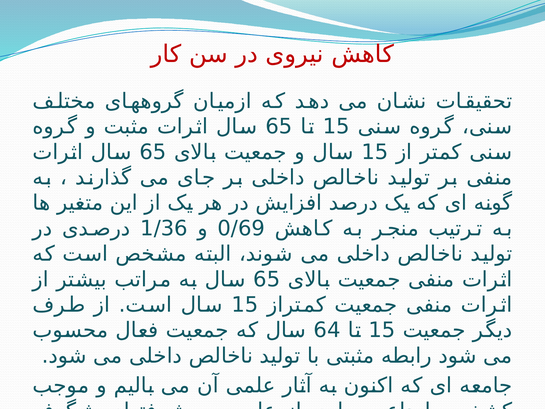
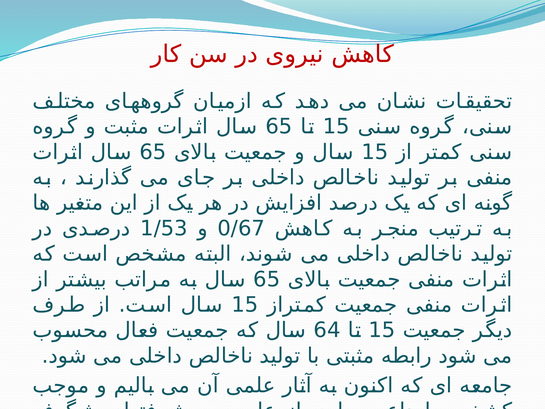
1/36: 1/36 -> 1/53
0/69: 0/69 -> 0/67
